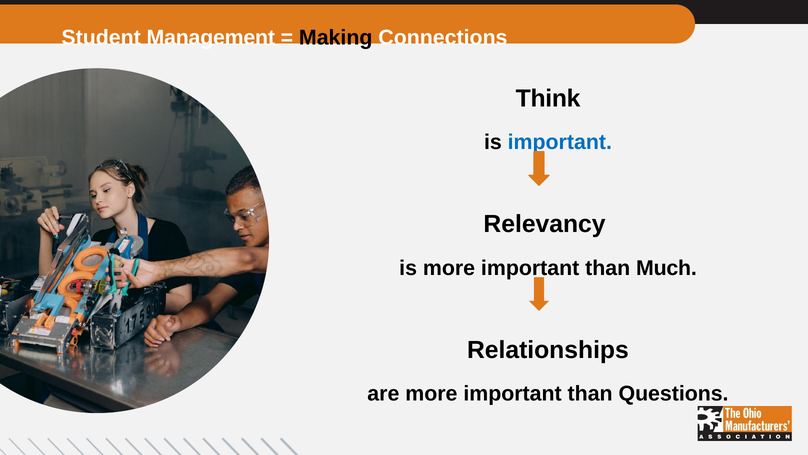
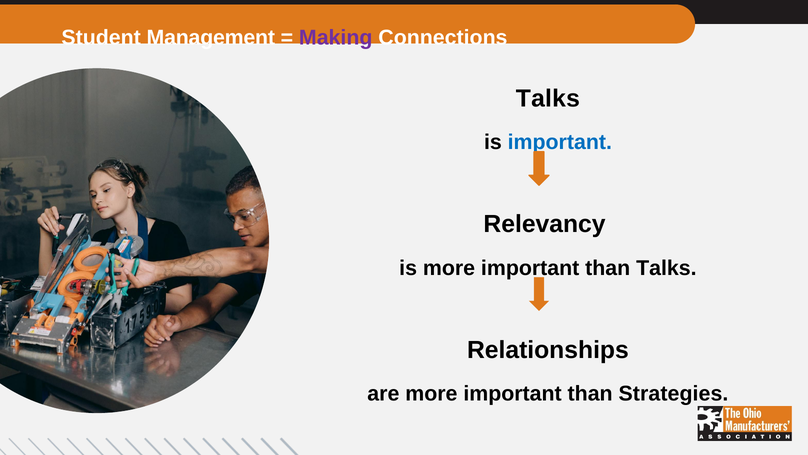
Making colour: black -> purple
Think at (548, 98): Think -> Talks
than Much: Much -> Talks
Questions: Questions -> Strategies
